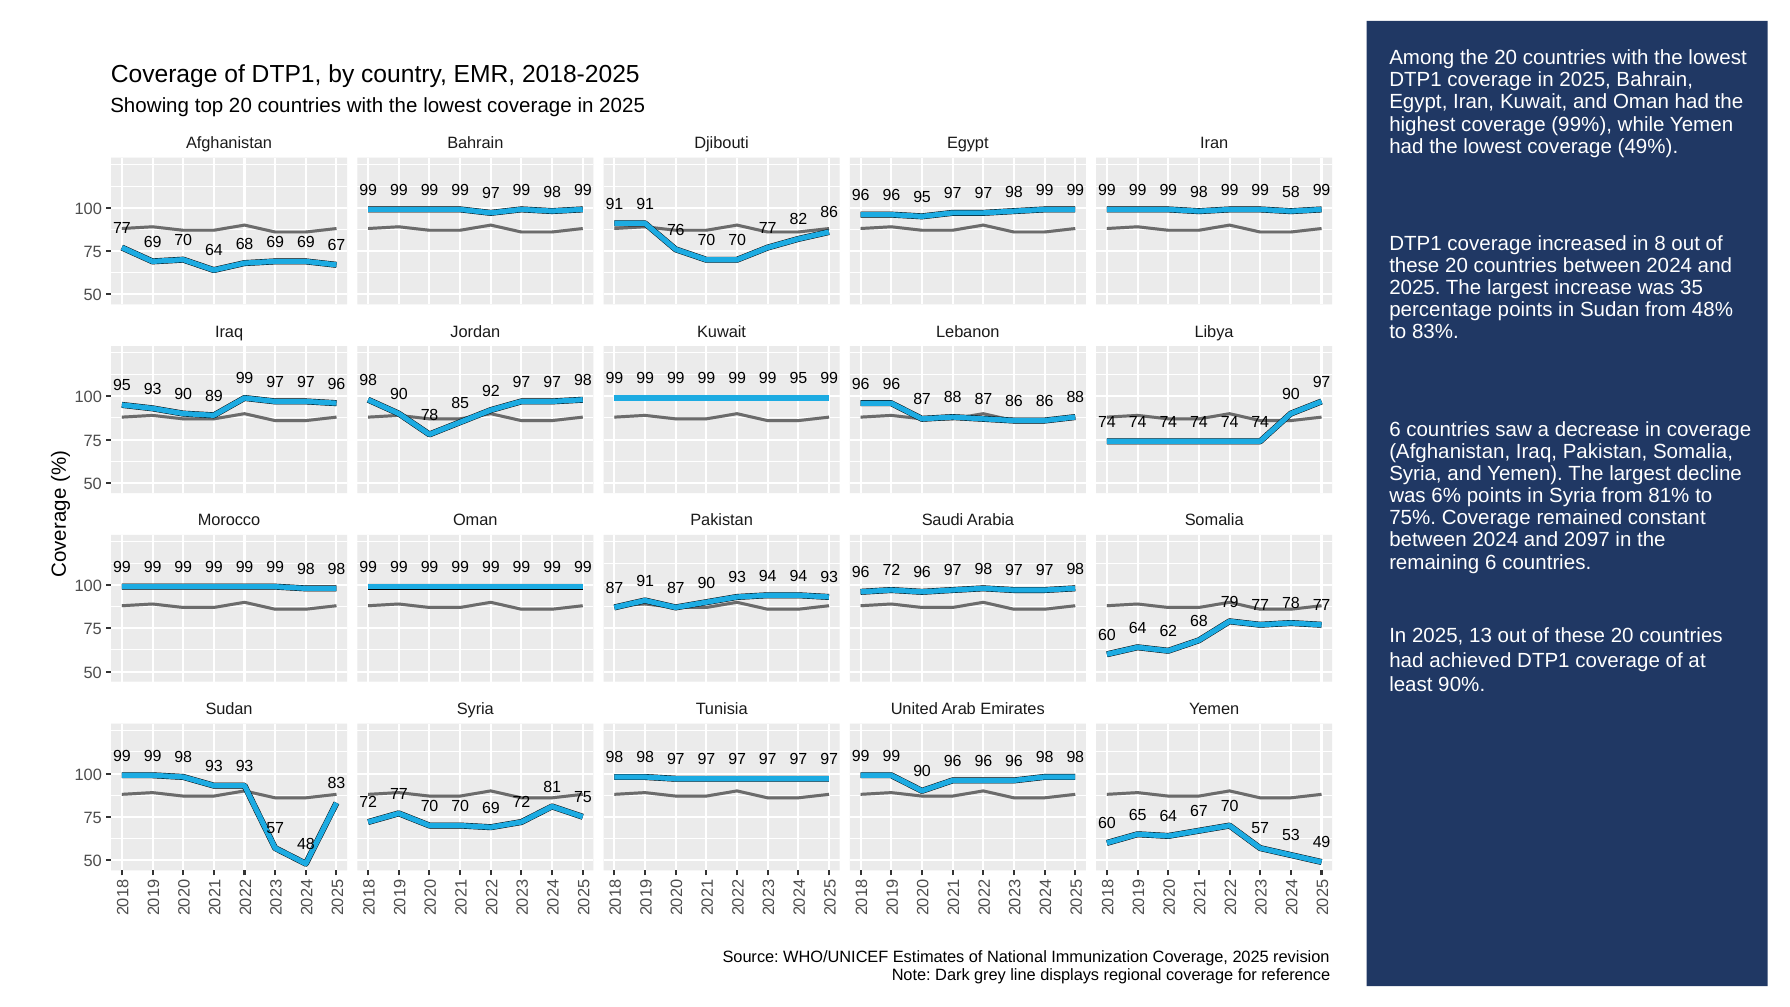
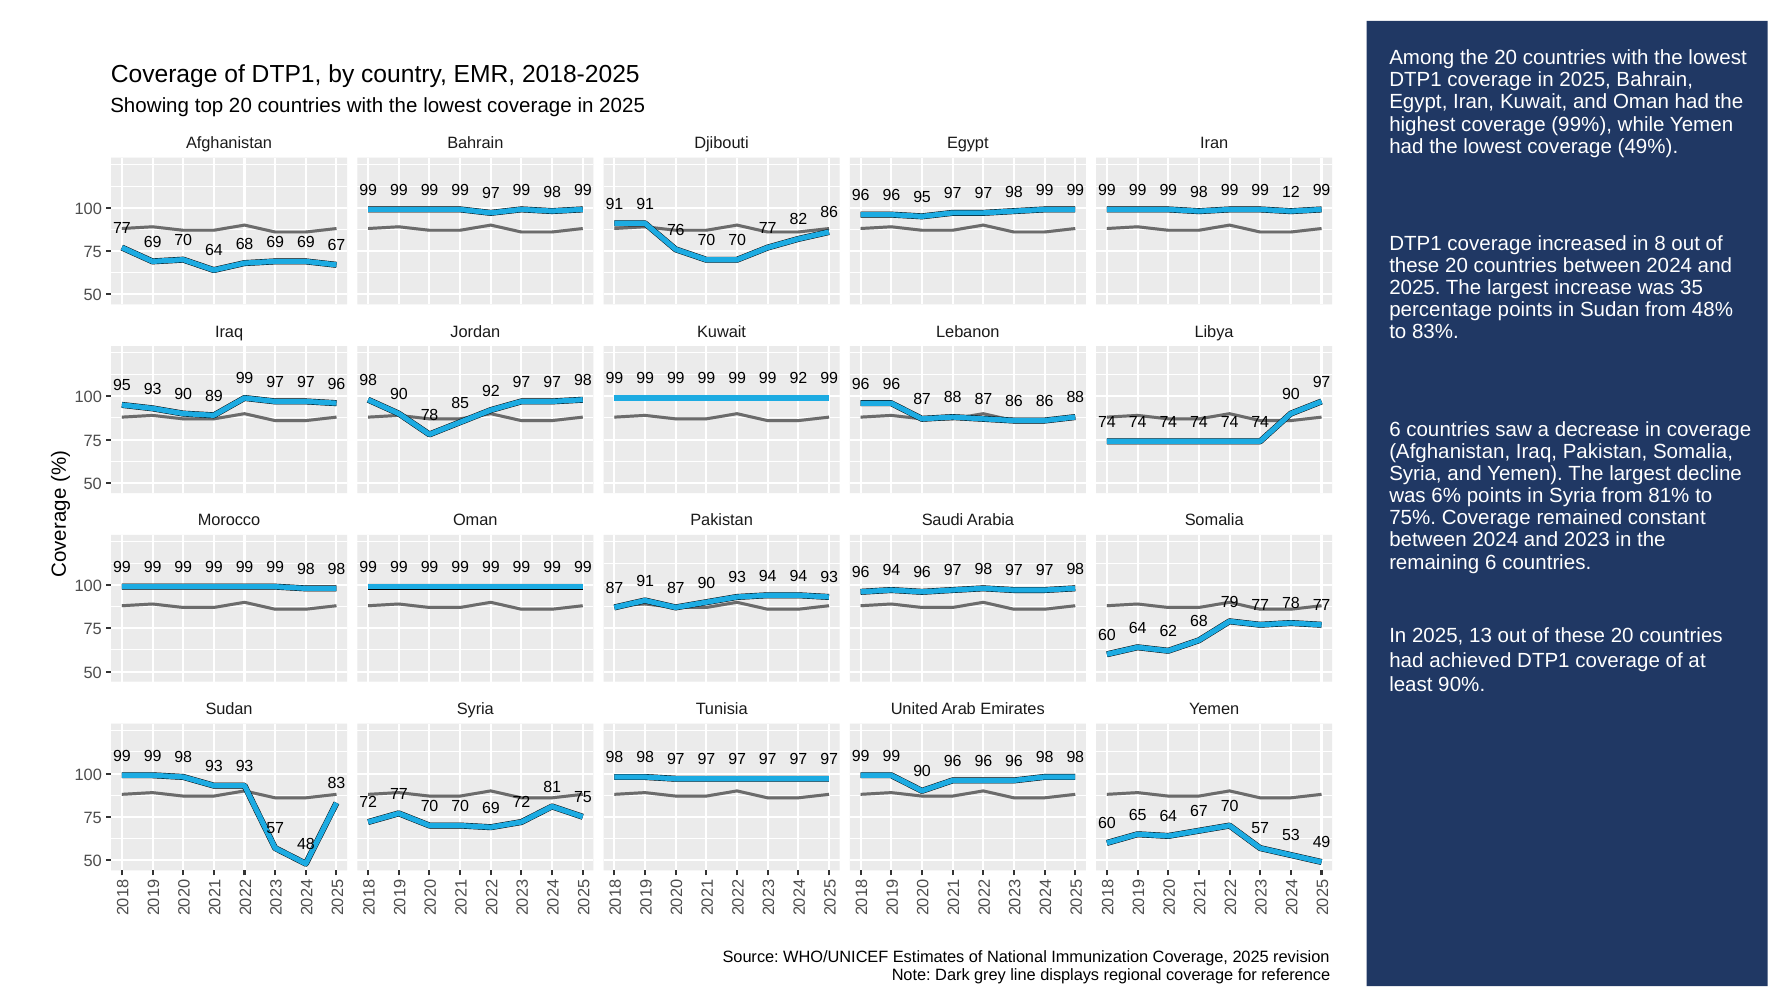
58: 58 -> 12
99 95: 95 -> 92
2097: 2097 -> 2023
96 72: 72 -> 94
